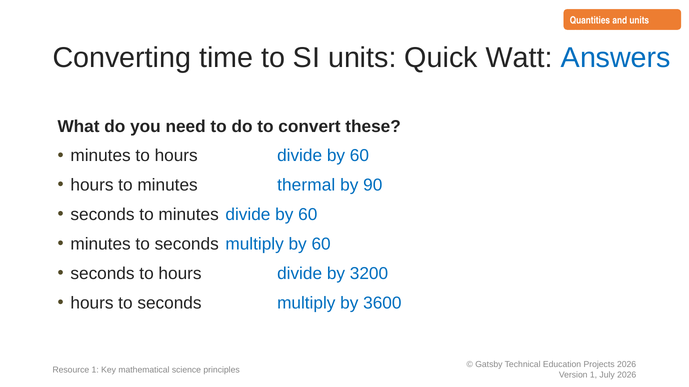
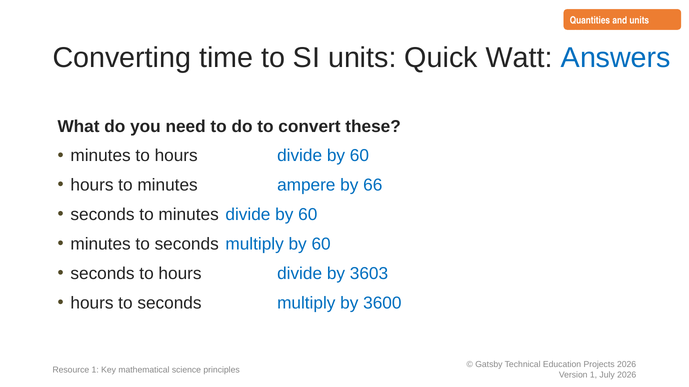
thermal: thermal -> ampere
90: 90 -> 66
3200: 3200 -> 3603
